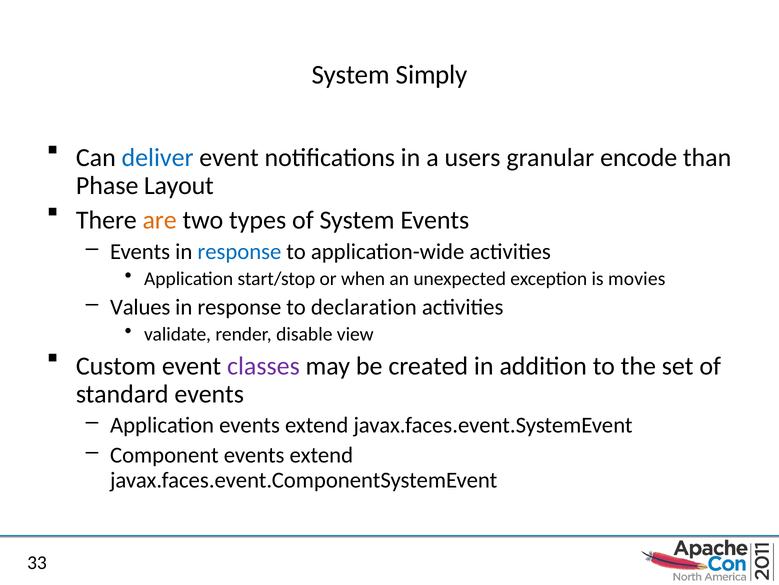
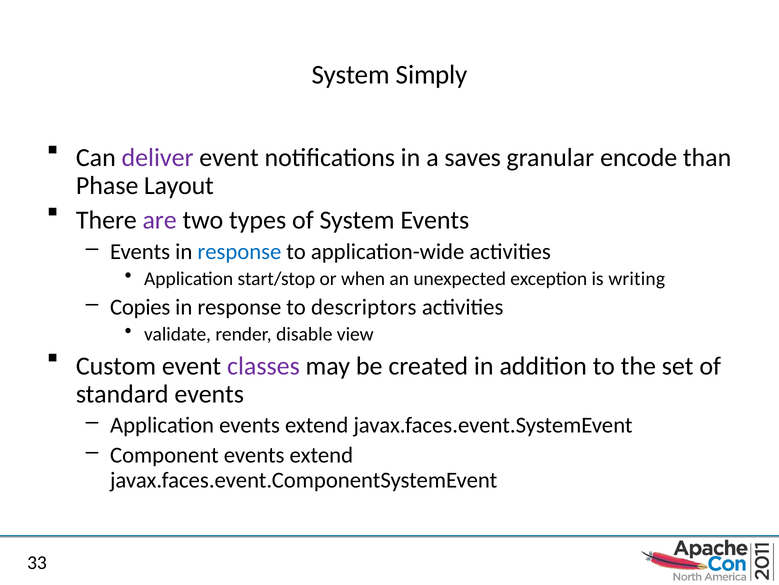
deliver colour: blue -> purple
users: users -> saves
are colour: orange -> purple
movies: movies -> writing
Values: Values -> Copies
declaration: declaration -> descriptors
